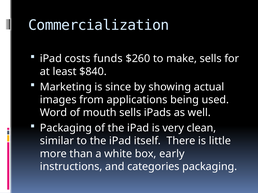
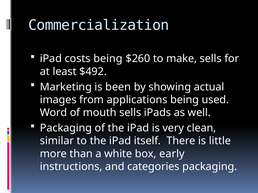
costs funds: funds -> being
$840: $840 -> $492
since: since -> been
